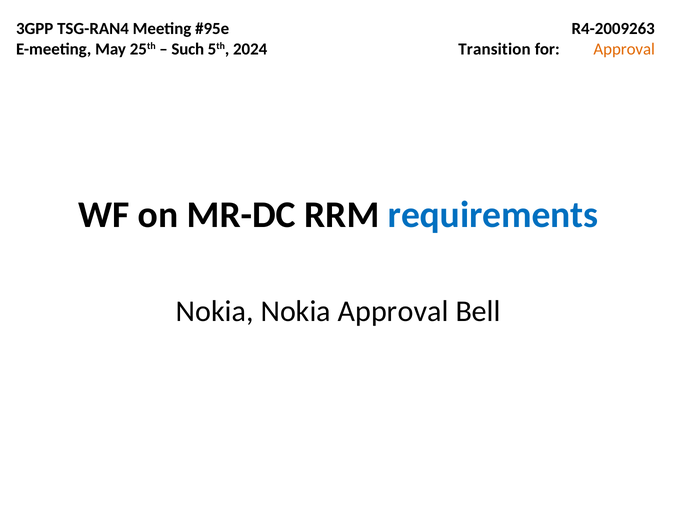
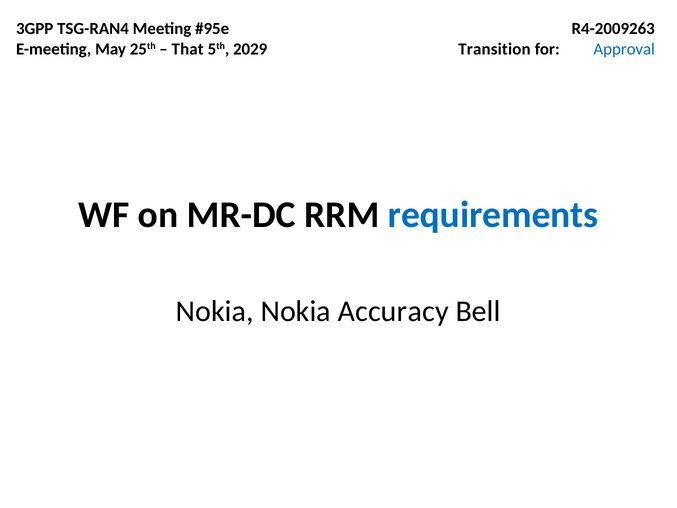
Such: Such -> That
2024: 2024 -> 2029
Approval at (624, 49) colour: orange -> blue
Nokia Approval: Approval -> Accuracy
